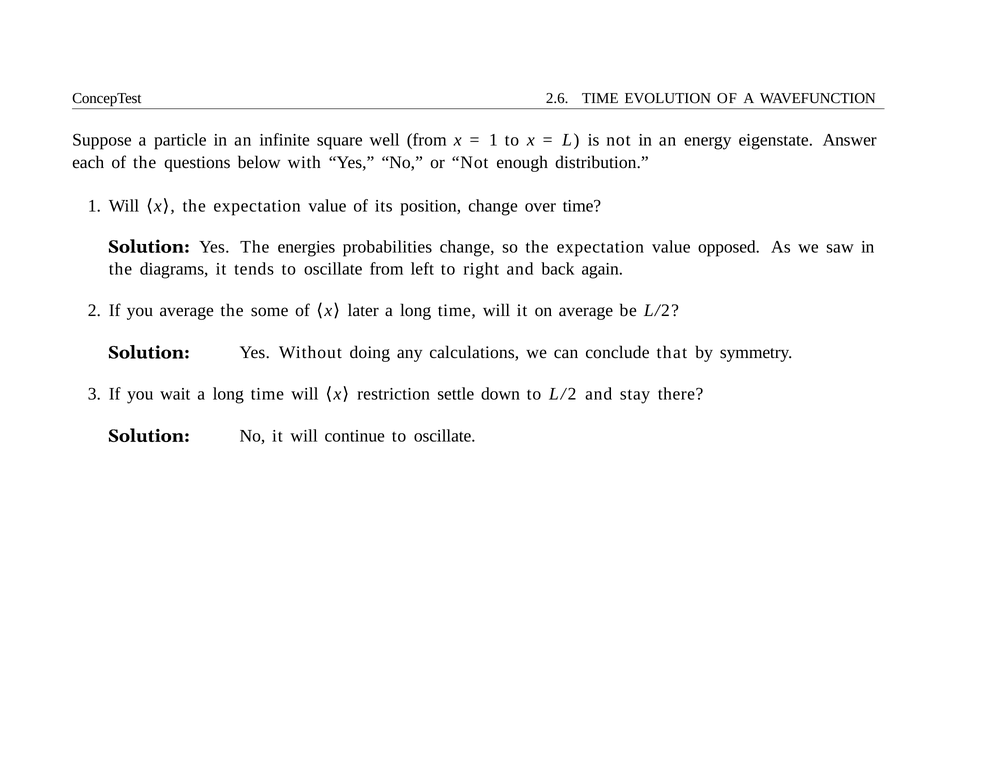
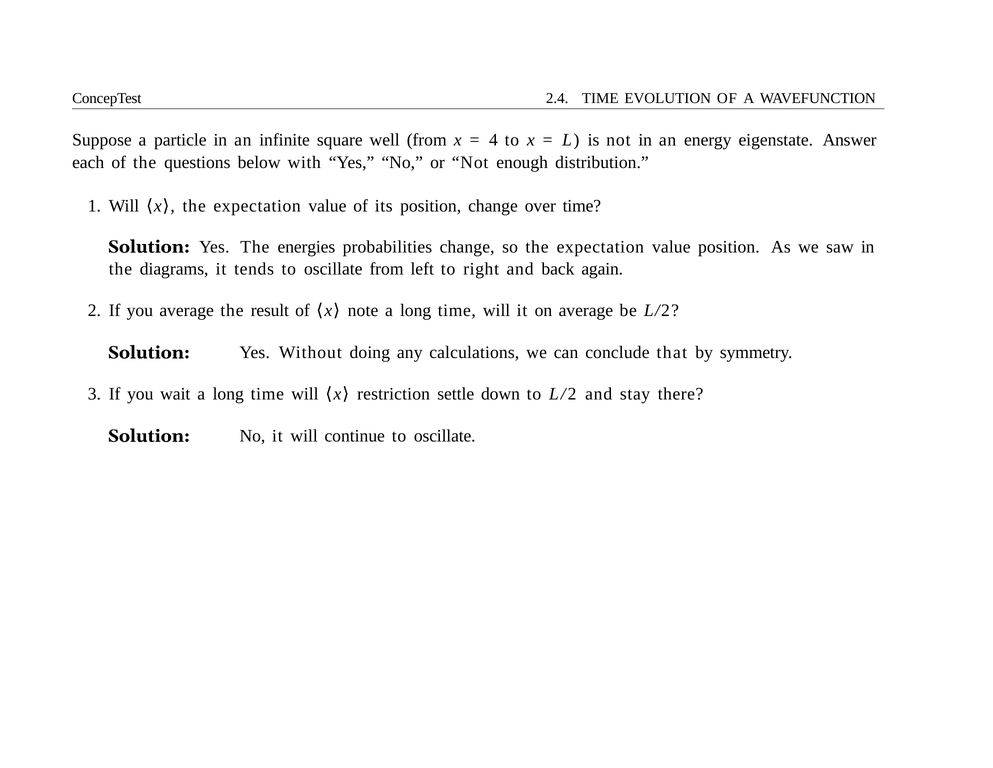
2.6: 2.6 -> 2.4
1 at (493, 140): 1 -> 4
value opposed: opposed -> position
some: some -> result
later: later -> note
